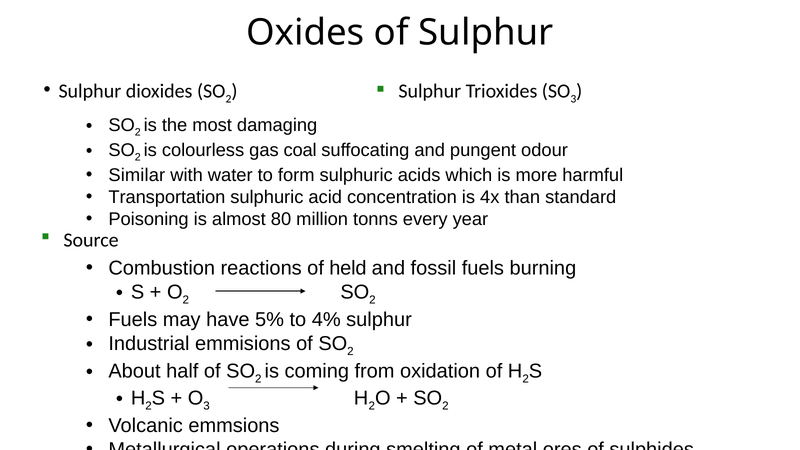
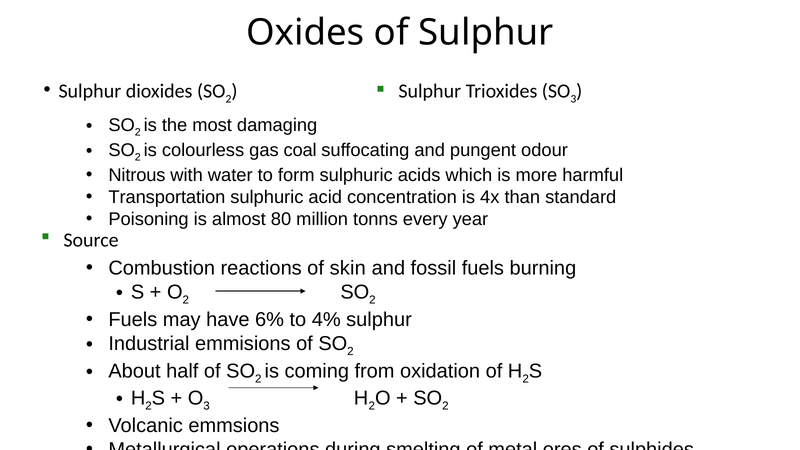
Similar: Similar -> Nitrous
held: held -> skin
5%: 5% -> 6%
